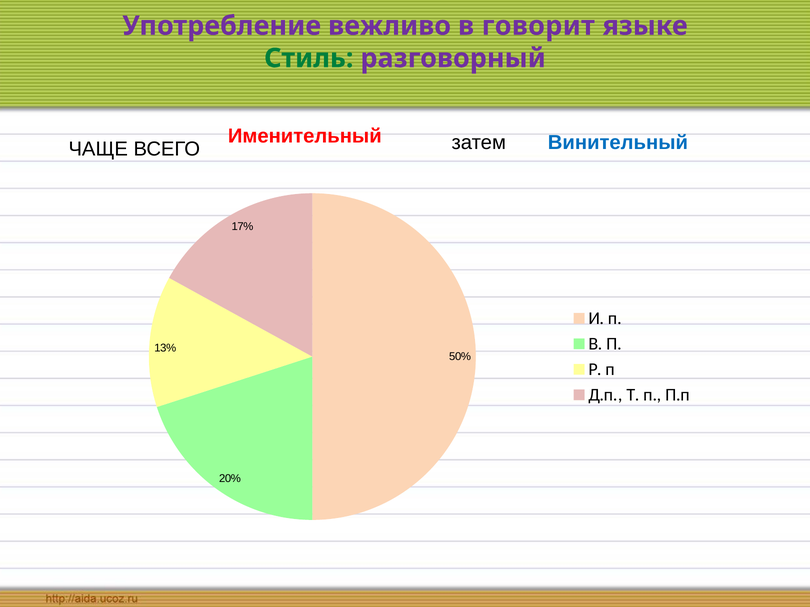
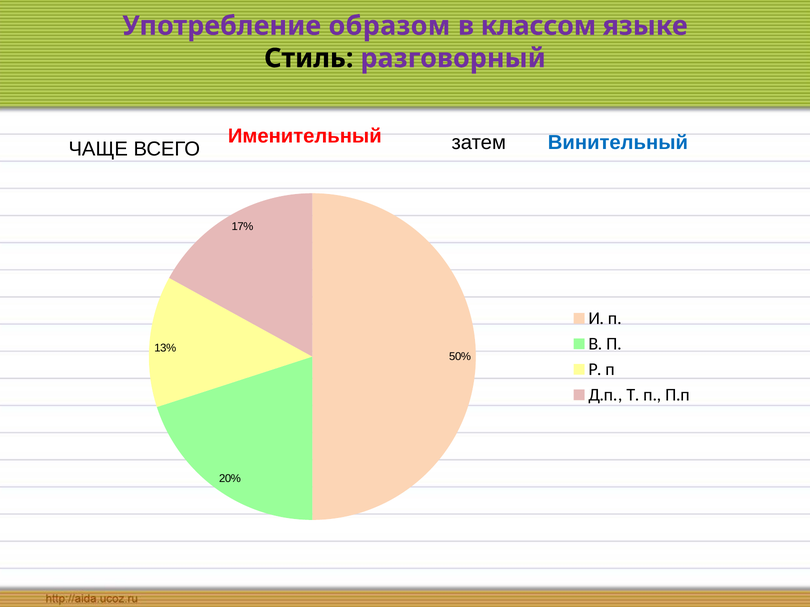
вежливо: вежливо -> образом
говорит: говорит -> классом
Стиль colour: green -> black
